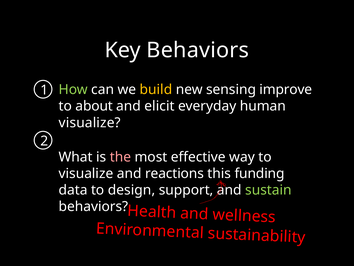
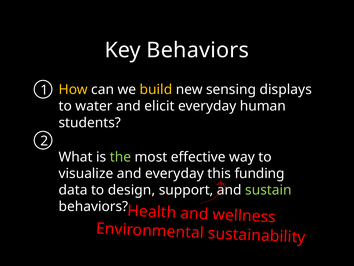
How colour: light green -> yellow
improve: improve -> displays
about: about -> water
visualize at (90, 122): visualize -> students
the colour: pink -> light green
and reactions: reactions -> everyday
